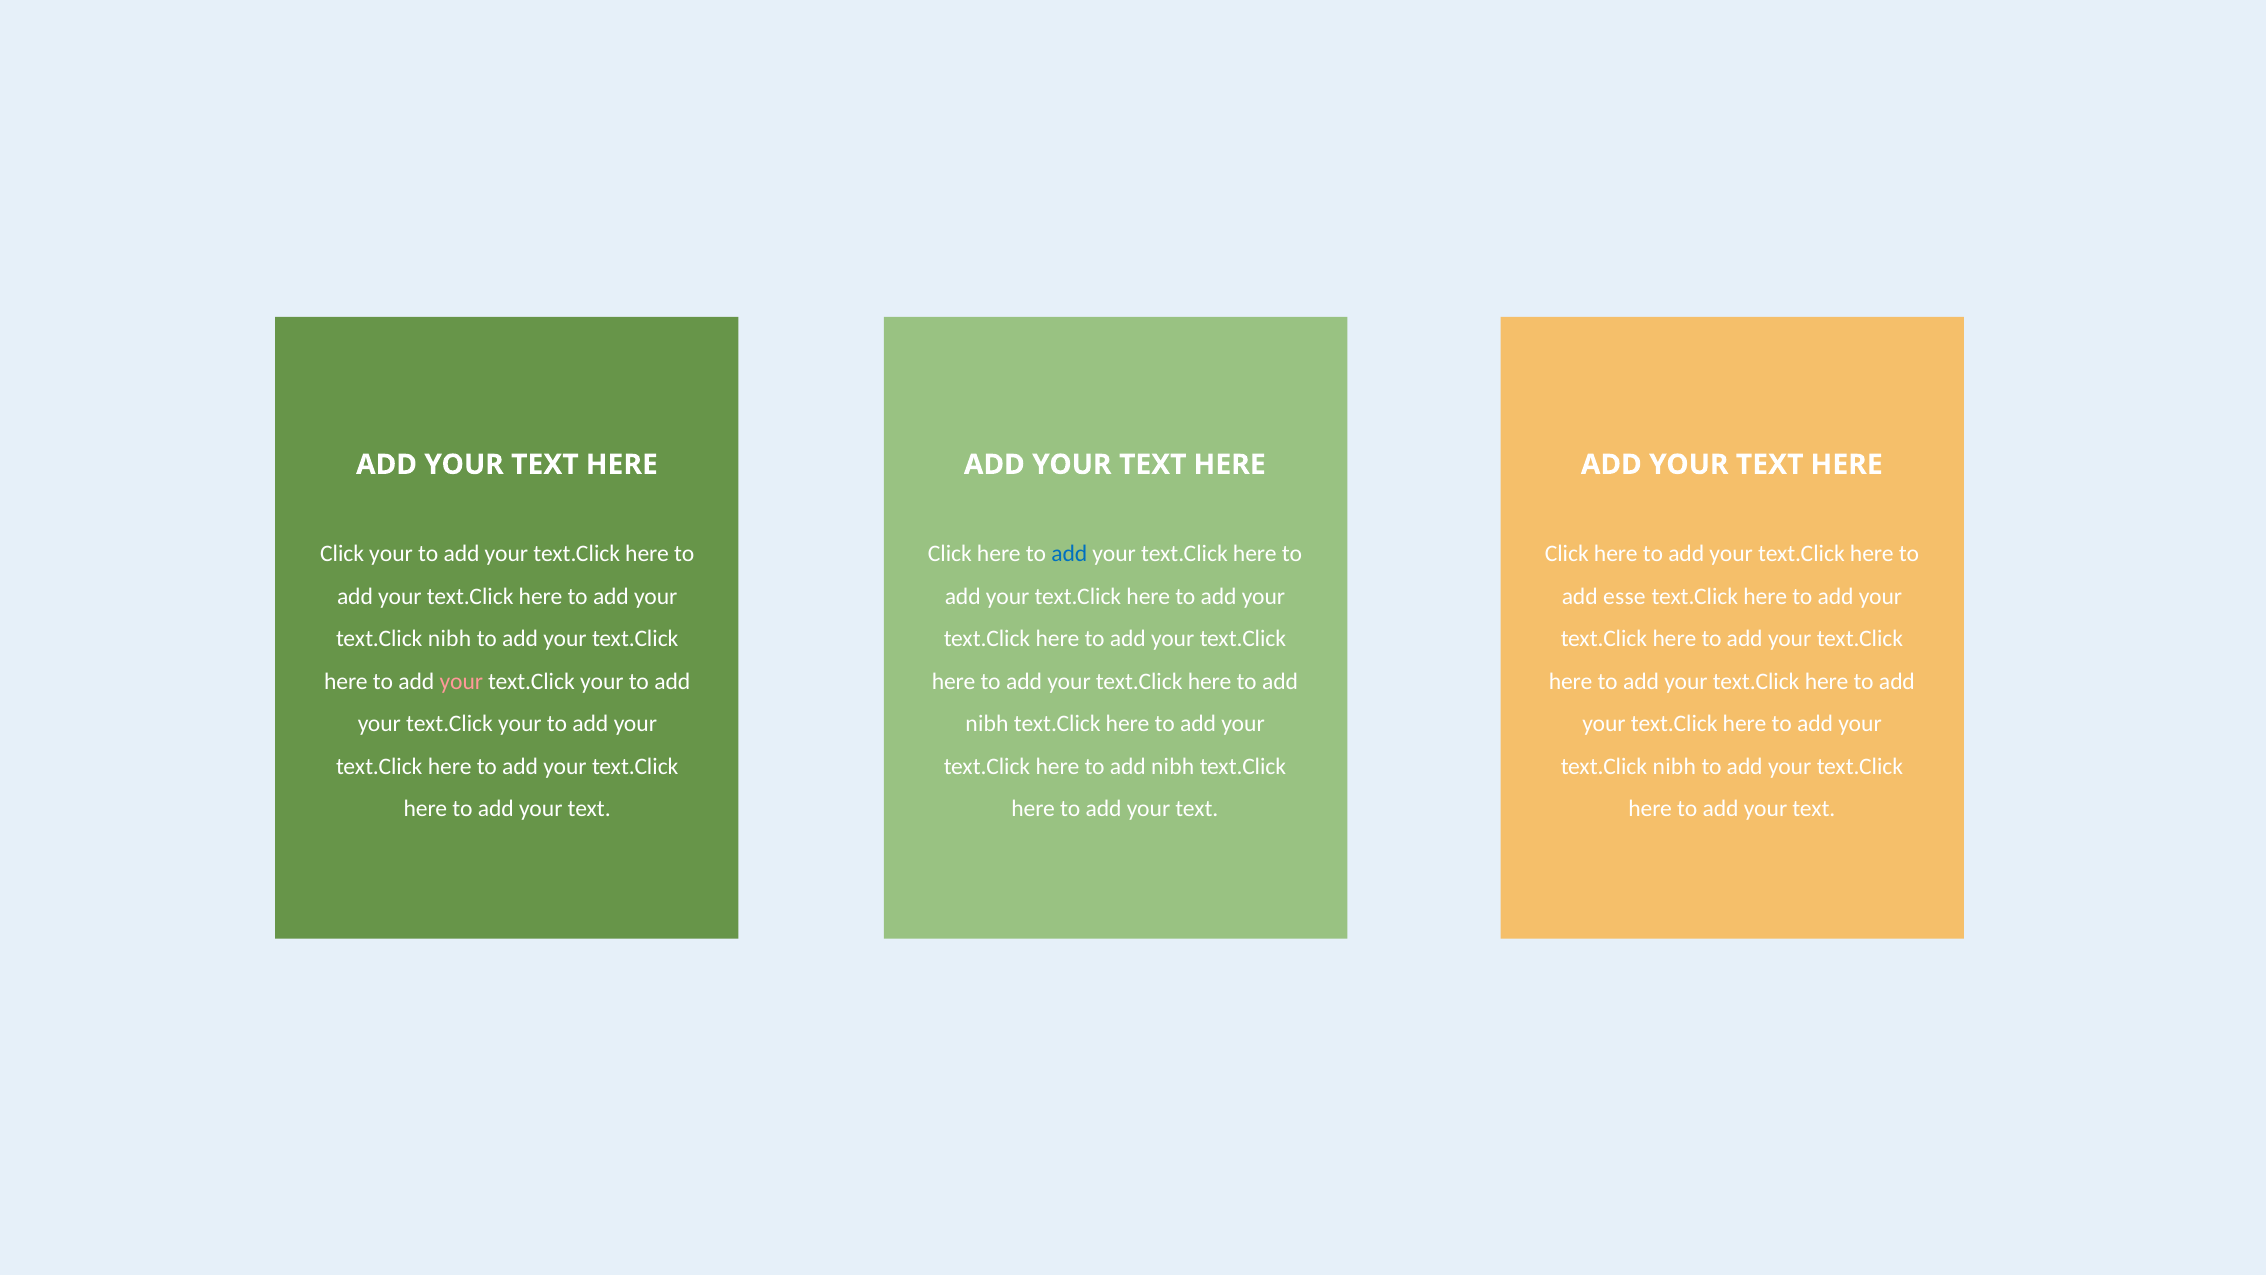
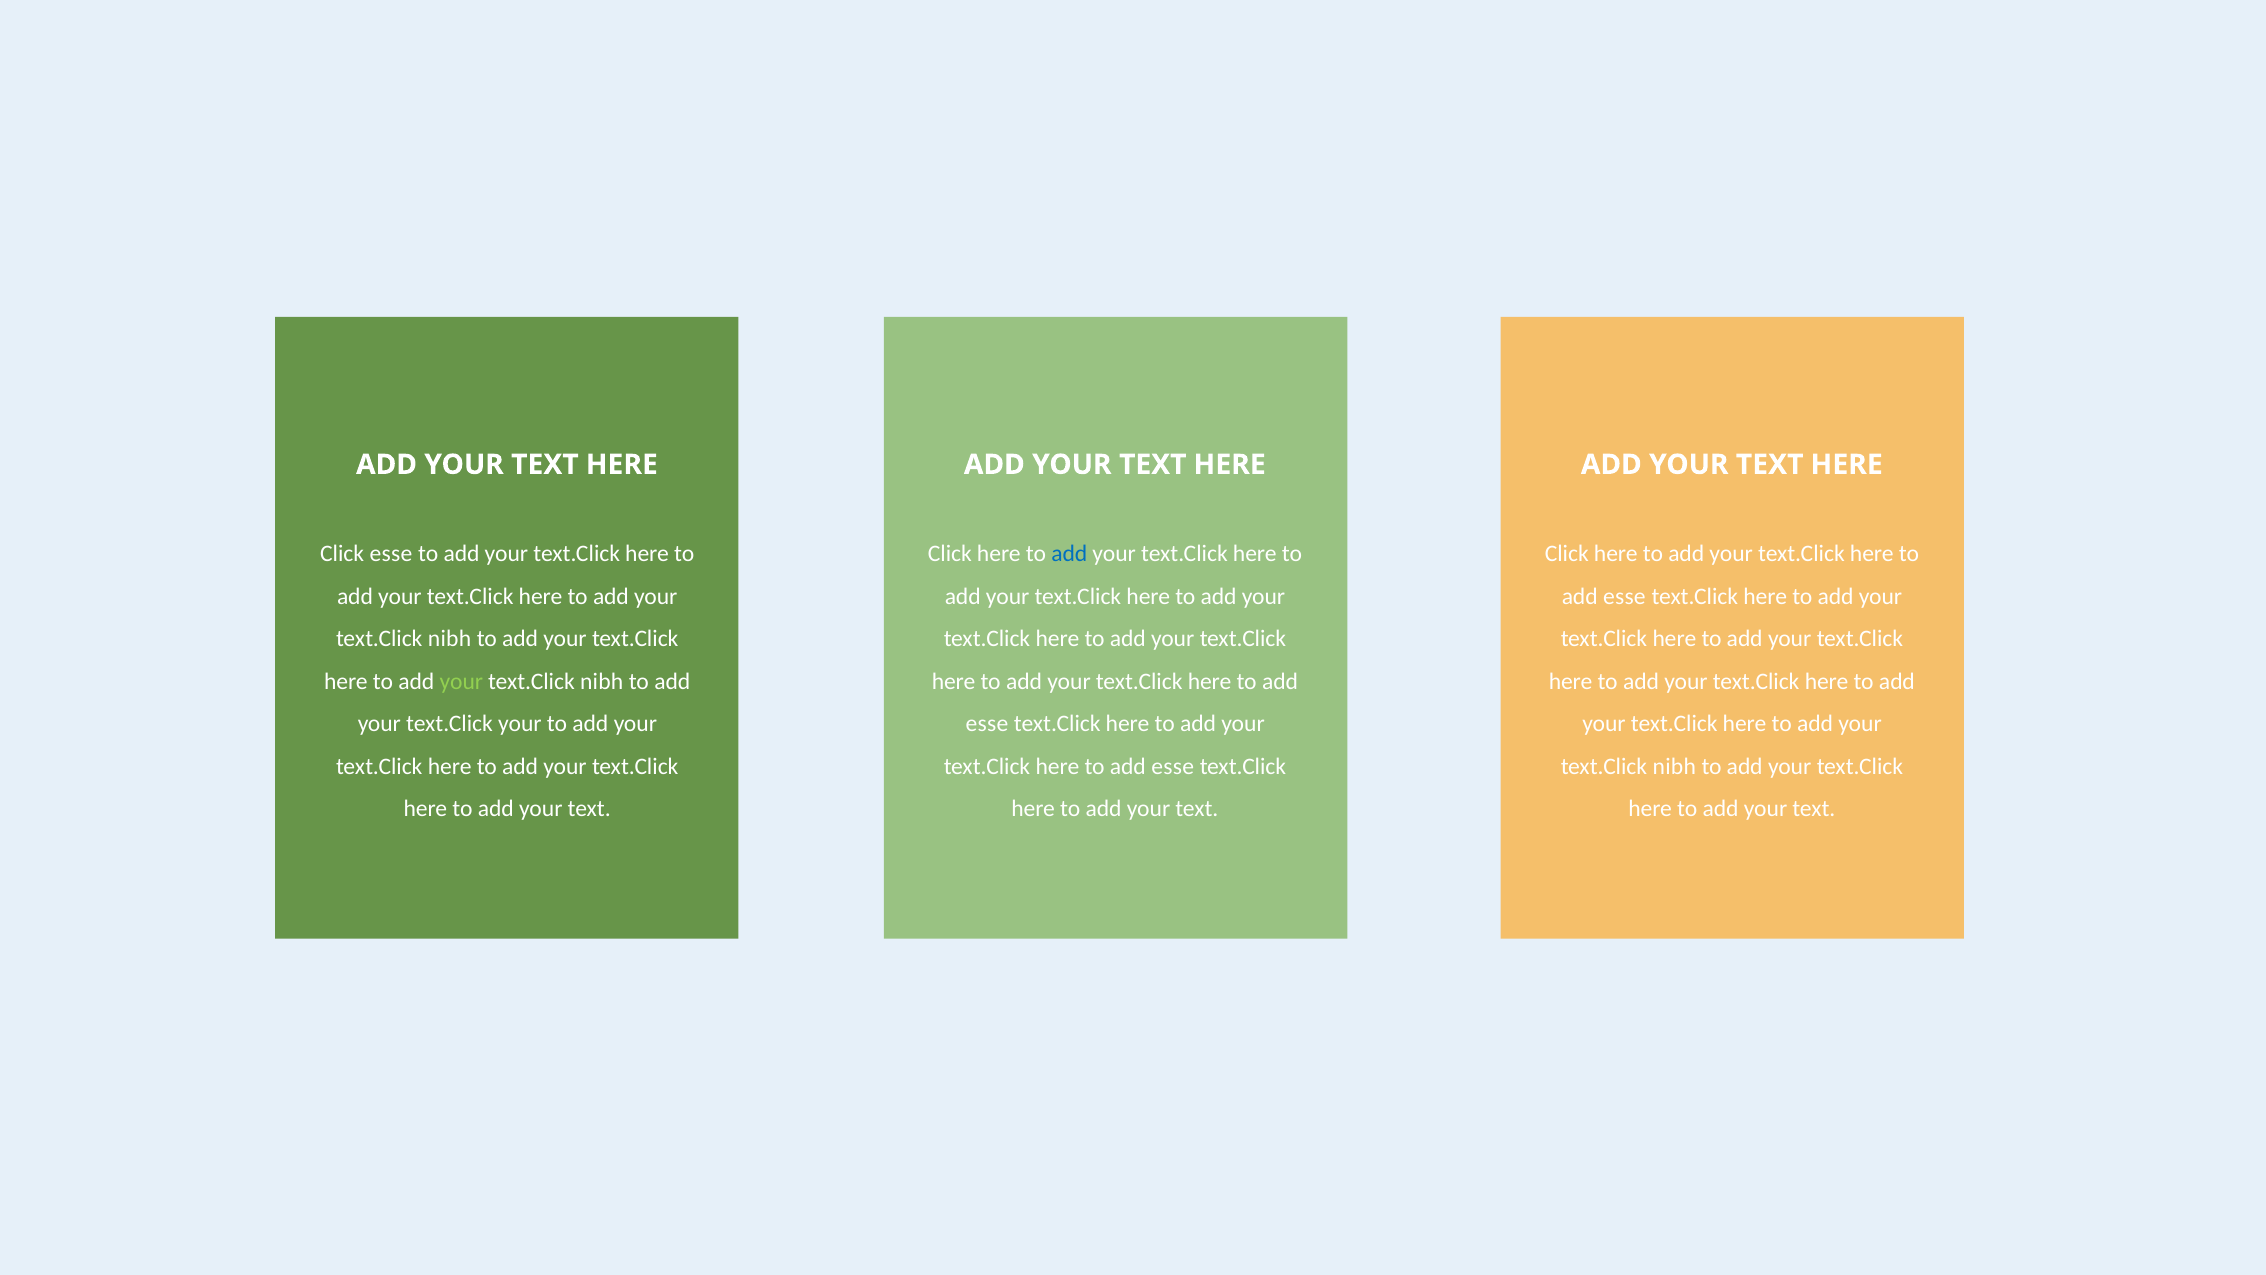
Click your: your -> esse
your at (461, 681) colour: pink -> light green
your at (602, 681): your -> nibh
nibh at (987, 724): nibh -> esse
nibh at (1173, 766): nibh -> esse
